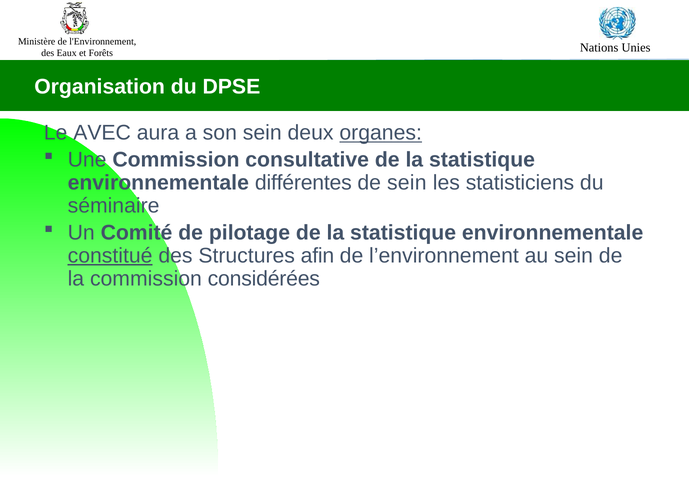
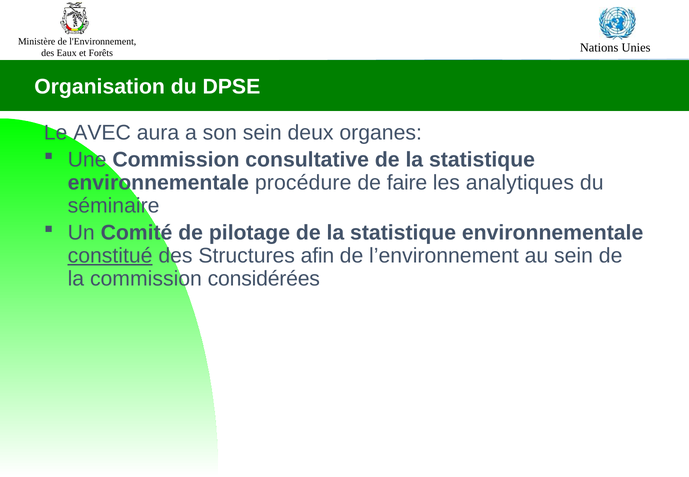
organes underline: present -> none
différentes: différentes -> procédure
de sein: sein -> faire
statisticiens: statisticiens -> analytiques
